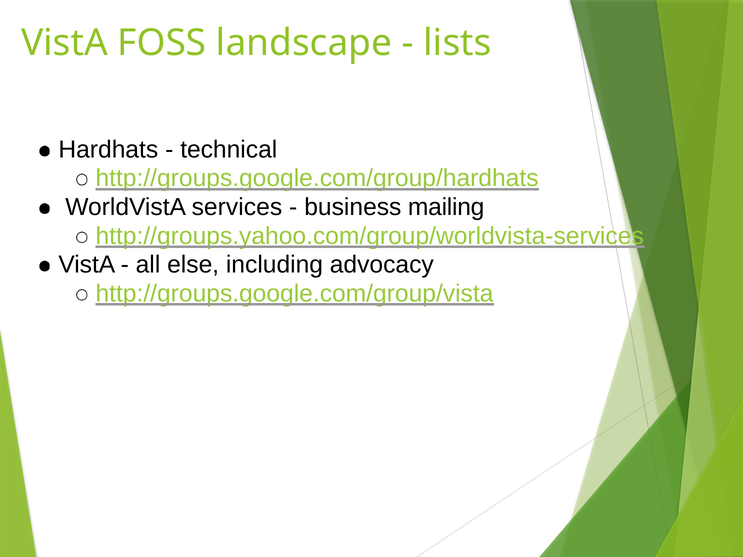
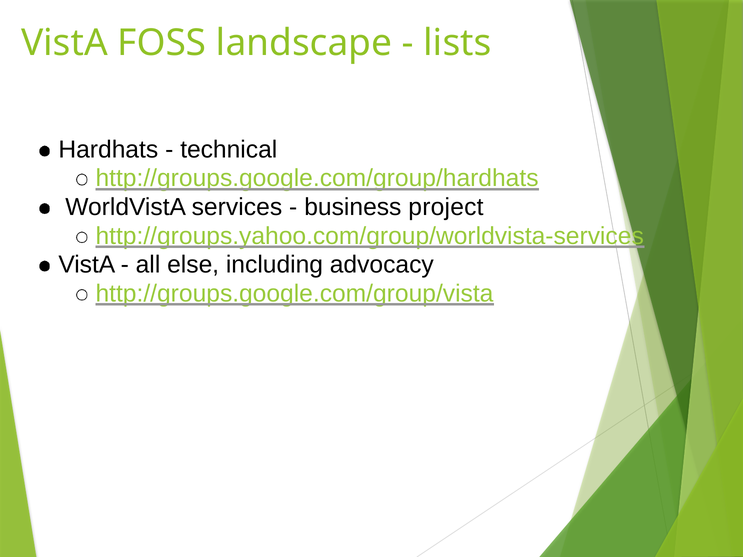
mailing: mailing -> project
